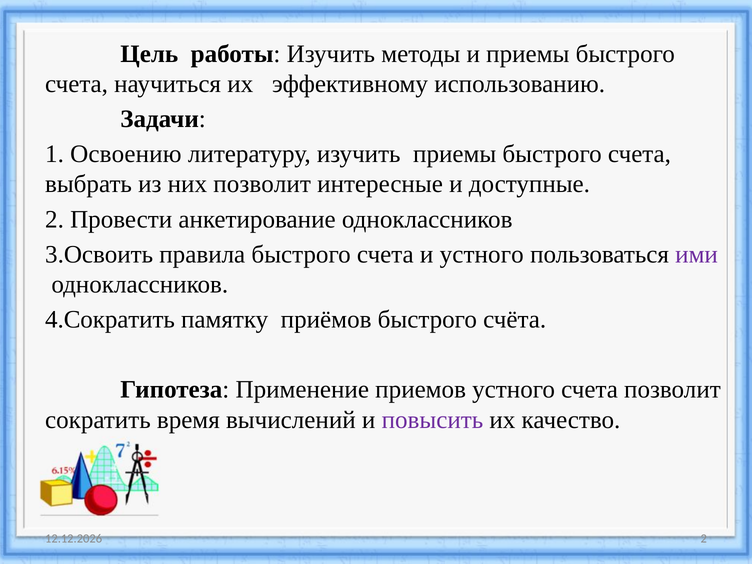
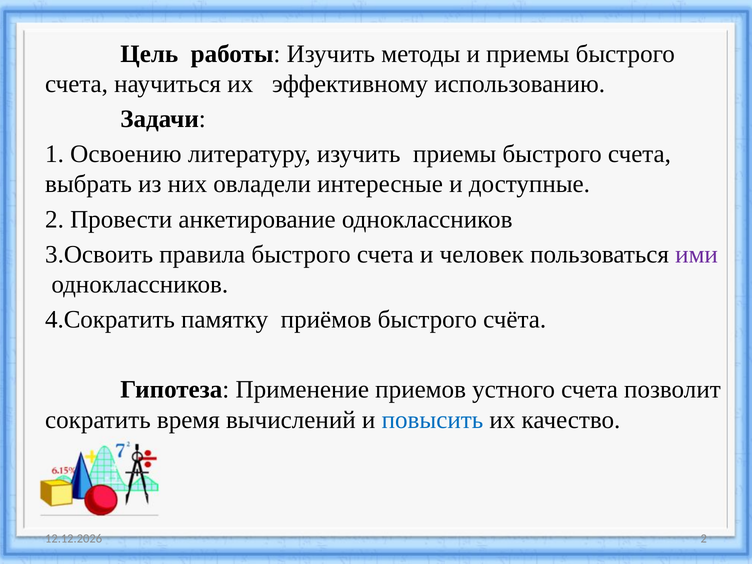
них позволит: позволит -> овладели
и устного: устного -> человек
повысить colour: purple -> blue
